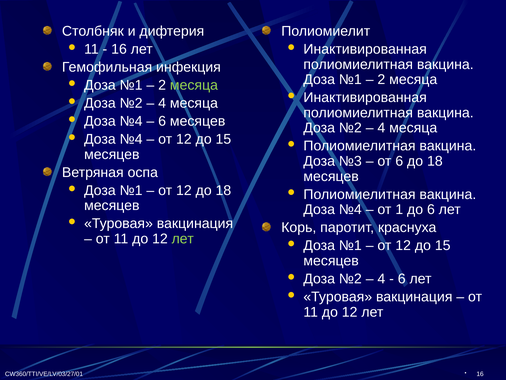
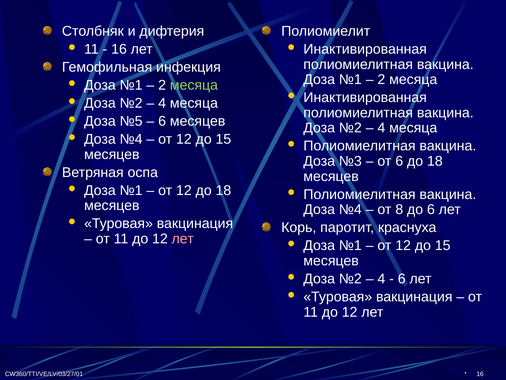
№4 at (131, 121): №4 -> №5
1: 1 -> 8
лет at (183, 239) colour: light green -> pink
